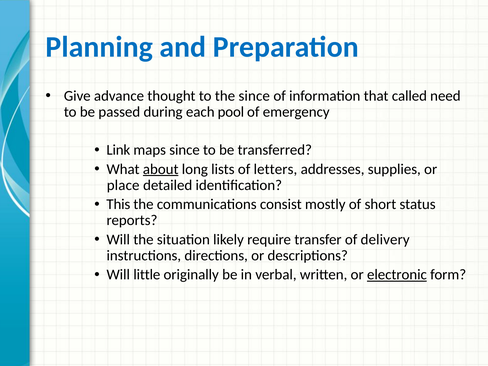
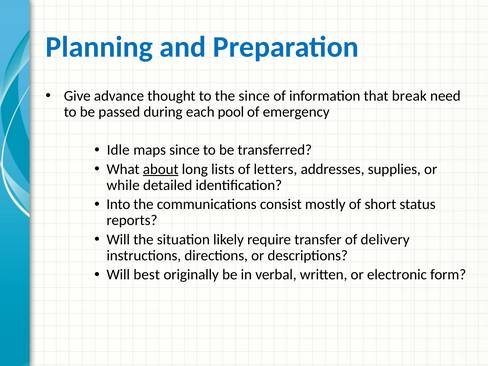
called: called -> break
Link: Link -> Idle
place: place -> while
This: This -> Into
little: little -> best
electronic underline: present -> none
